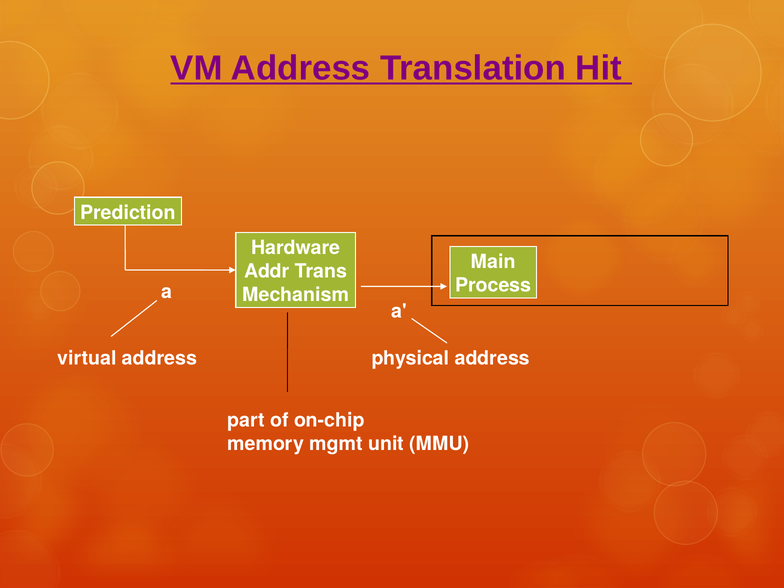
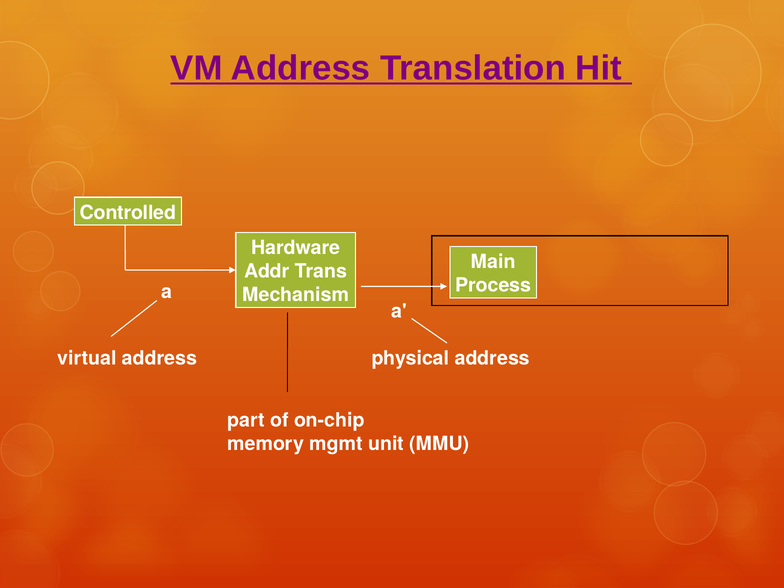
Prediction: Prediction -> Controlled
